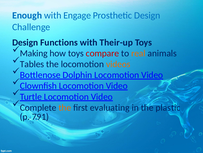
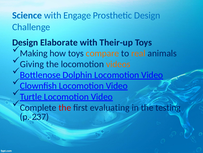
Enough: Enough -> Science
Functions: Functions -> Elaborate
compare colour: red -> orange
Tables: Tables -> Giving
the at (65, 107) colour: orange -> red
plastic: plastic -> testing
791: 791 -> 237
